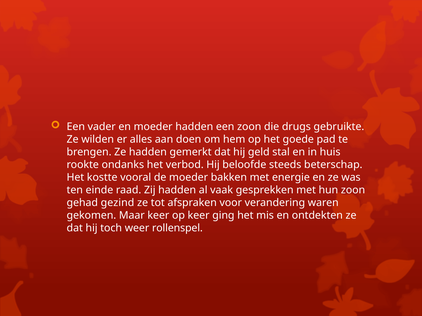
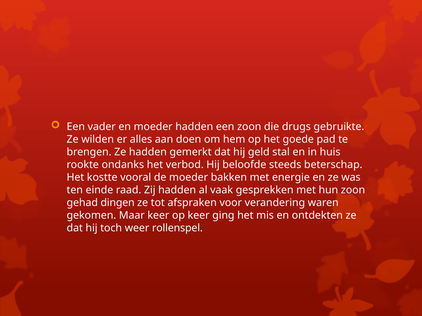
gezind: gezind -> dingen
